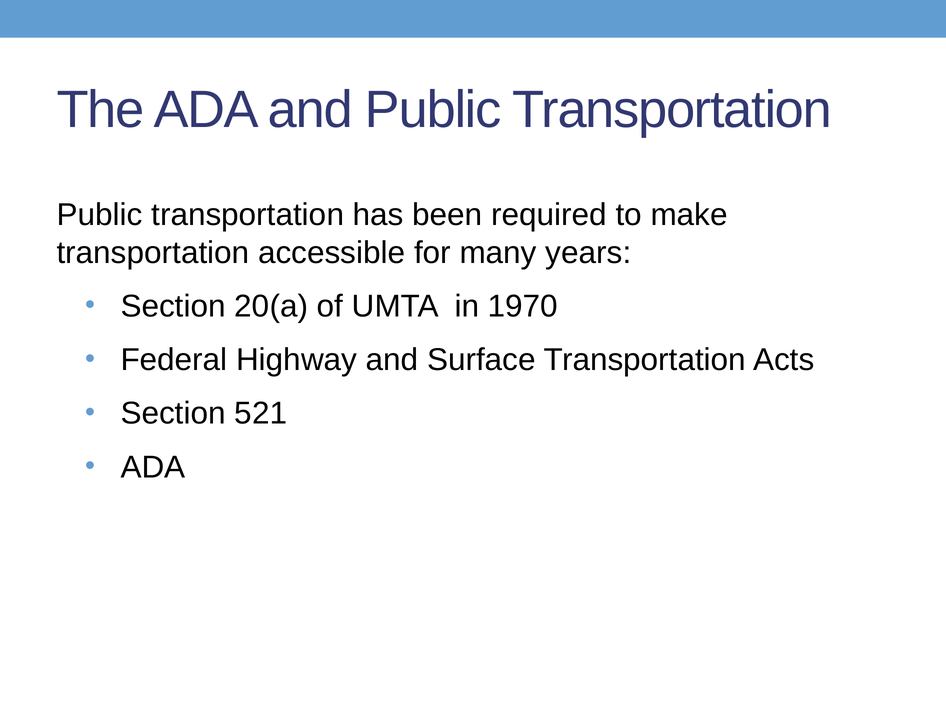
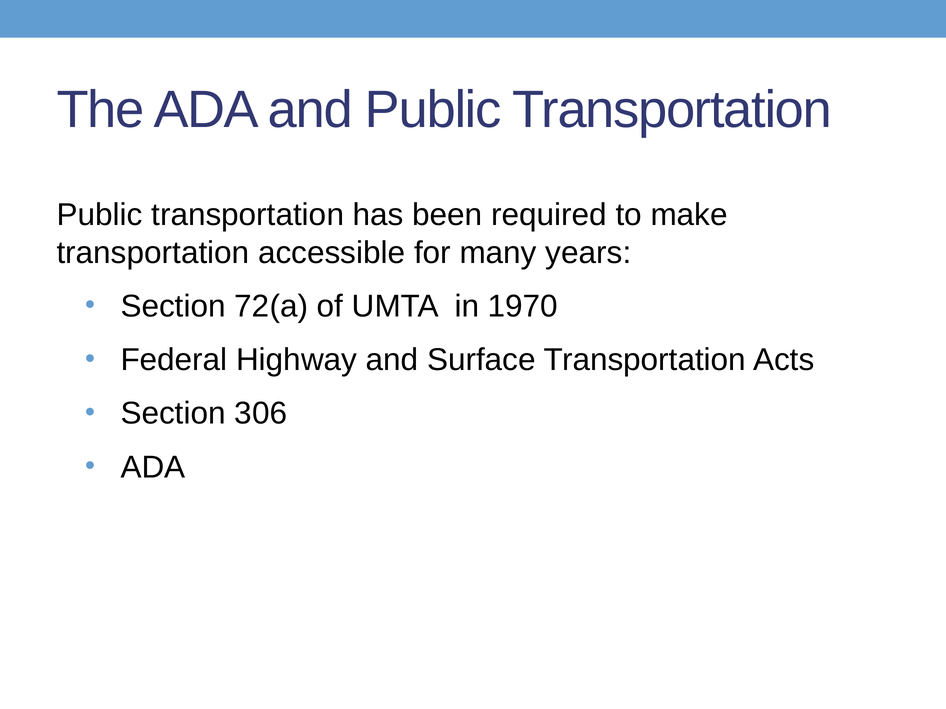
20(a: 20(a -> 72(a
521: 521 -> 306
